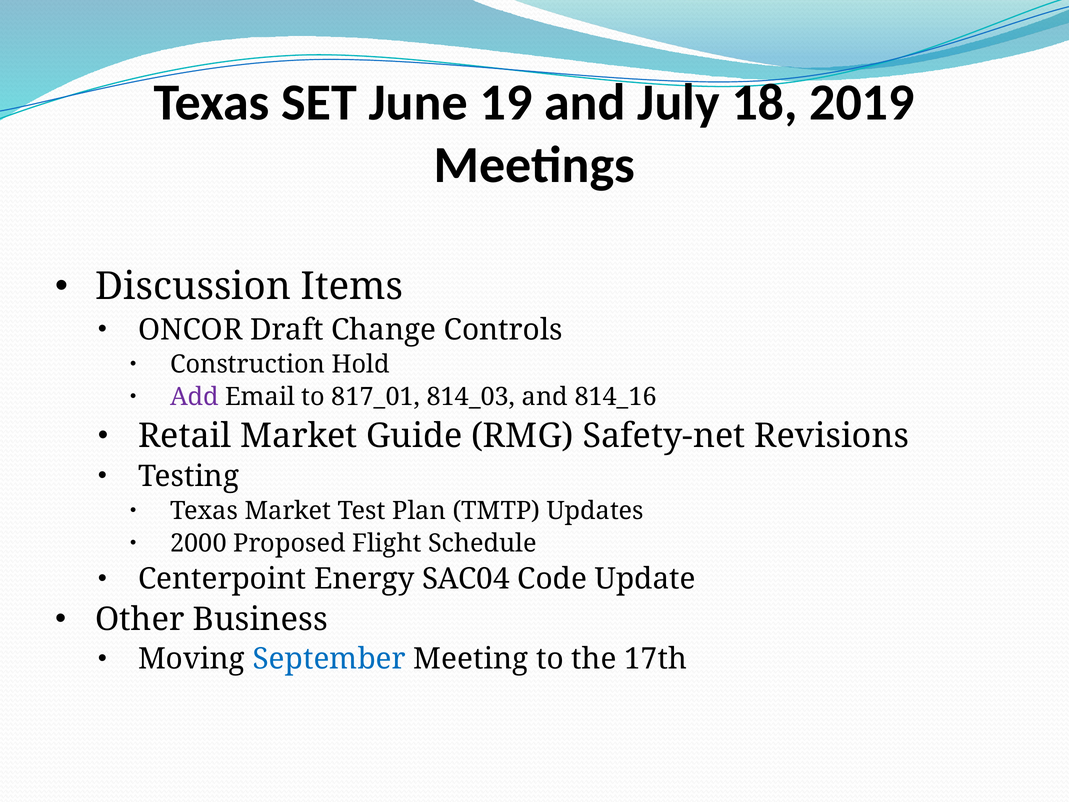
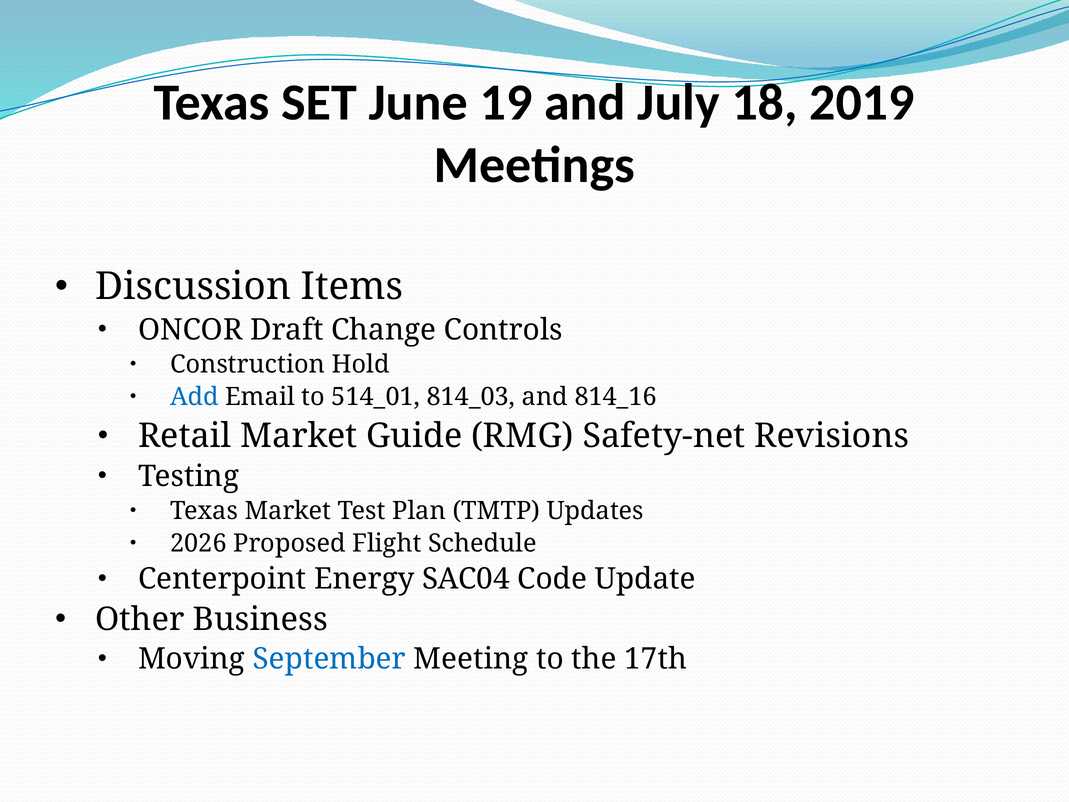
Add colour: purple -> blue
817_01: 817_01 -> 514_01
2000: 2000 -> 2026
